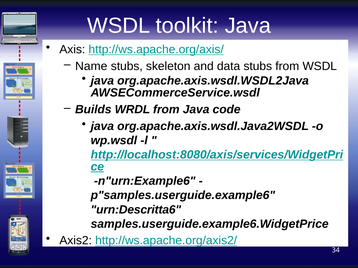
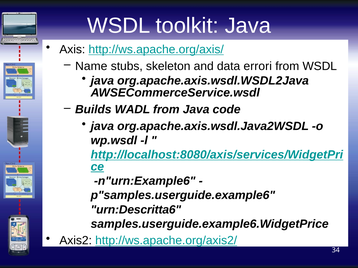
data stubs: stubs -> errori
WRDL: WRDL -> WADL
